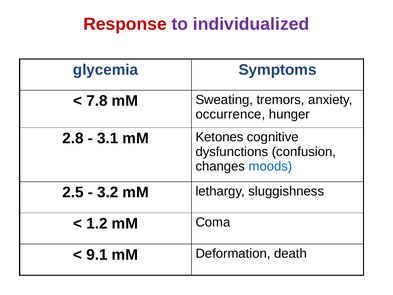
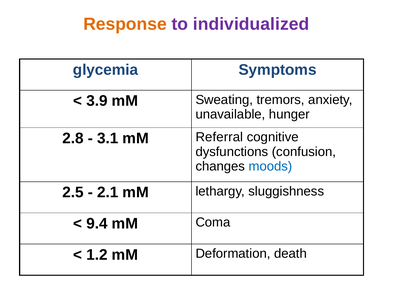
Response colour: red -> orange
7.8: 7.8 -> 3.9
occurrence: occurrence -> unavailable
Ketones: Ketones -> Referral
3.2: 3.2 -> 2.1
1.2: 1.2 -> 9.4
9.1: 9.1 -> 1.2
